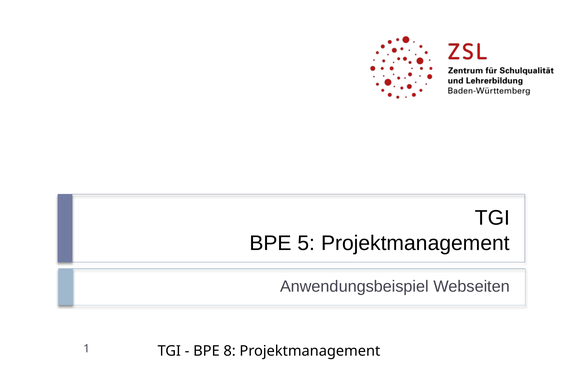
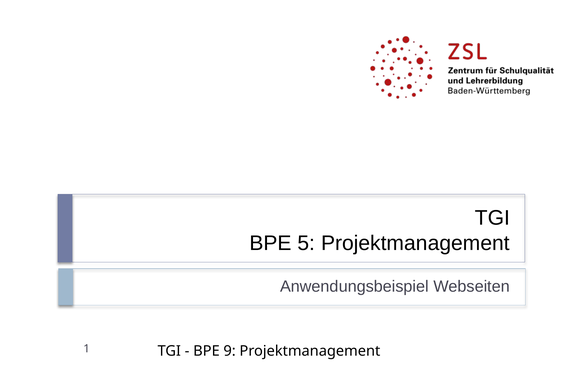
8: 8 -> 9
